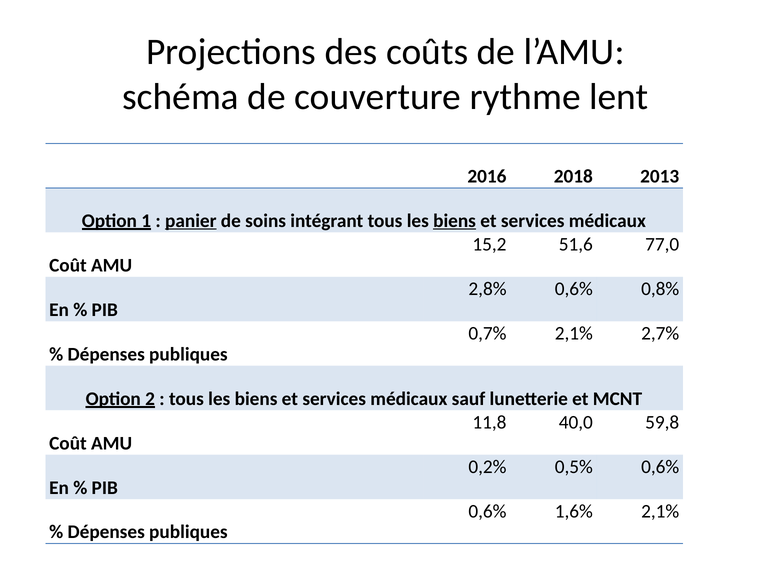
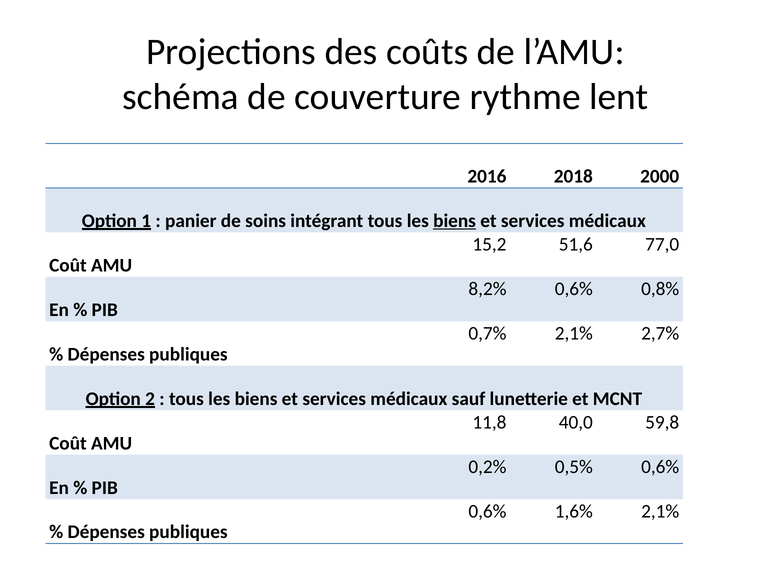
2013: 2013 -> 2000
panier underline: present -> none
2,8%: 2,8% -> 8,2%
